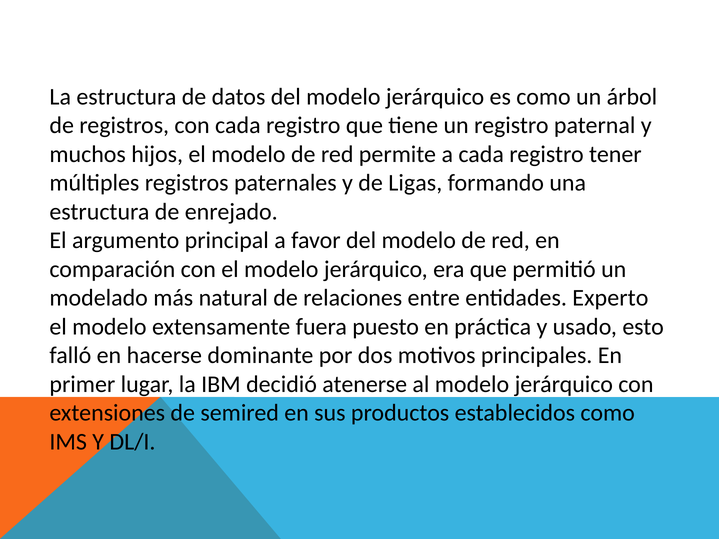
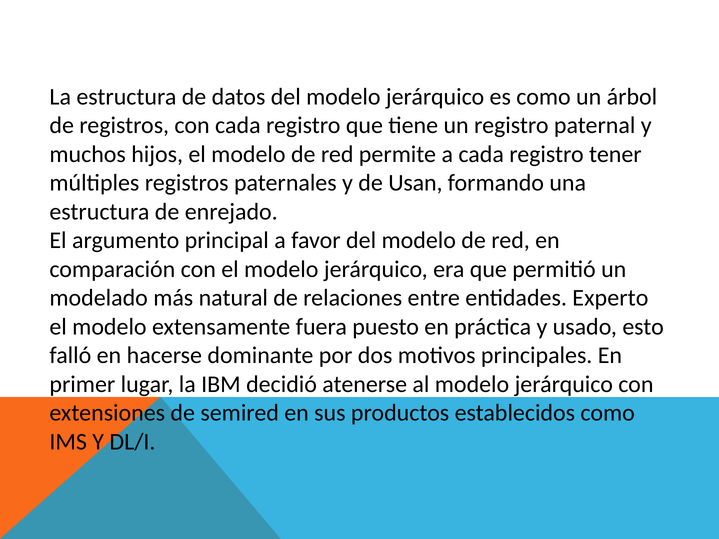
Ligas: Ligas -> Usan
